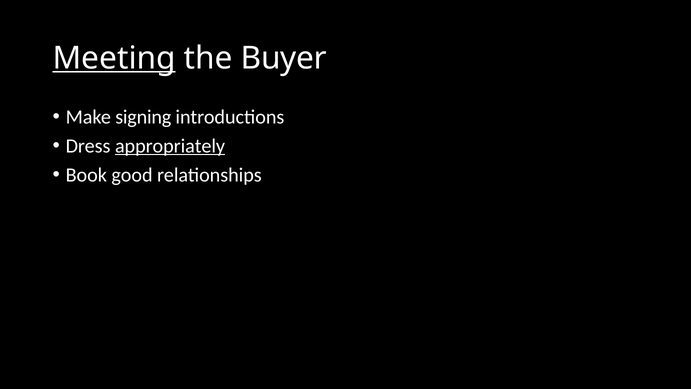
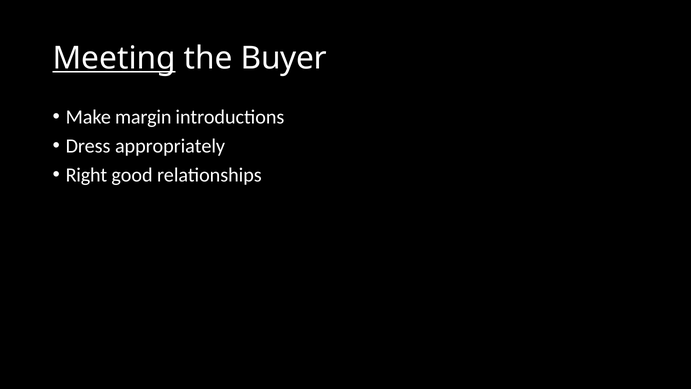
signing: signing -> margin
appropriately underline: present -> none
Book: Book -> Right
